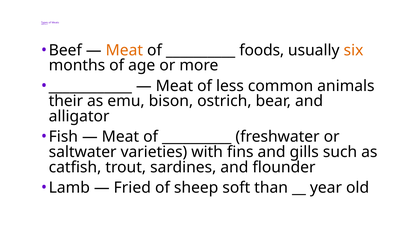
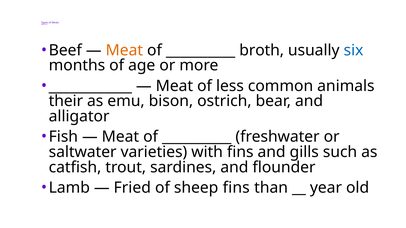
foods: foods -> broth
six colour: orange -> blue
sheep soft: soft -> fins
